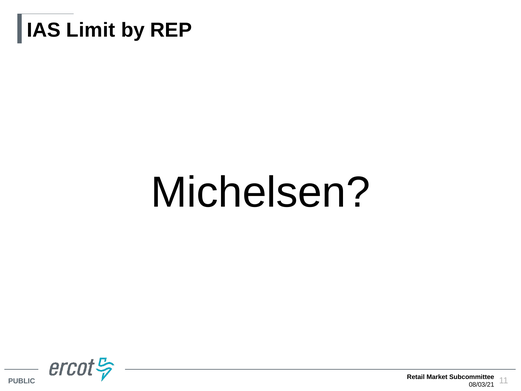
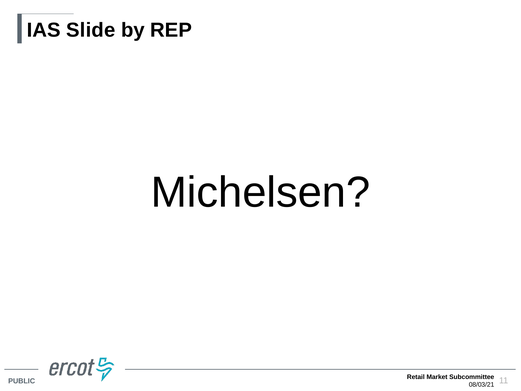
Limit: Limit -> Slide
